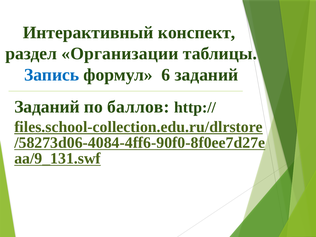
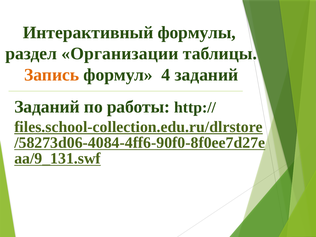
конспект: конспект -> формулы
Запись colour: blue -> orange
6: 6 -> 4
баллов: баллов -> работы
